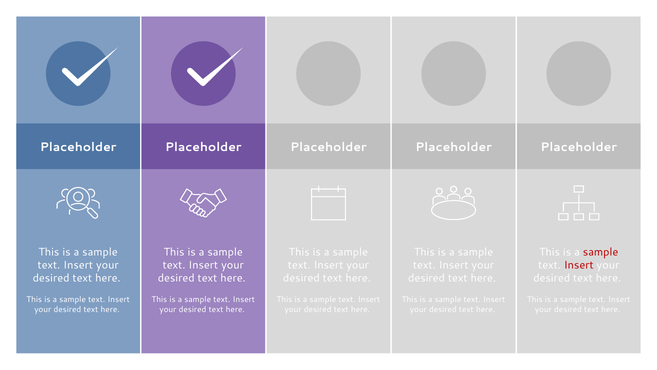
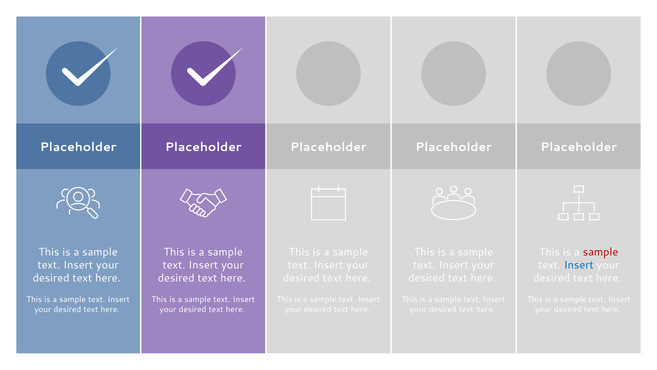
Insert at (579, 265) colour: red -> blue
